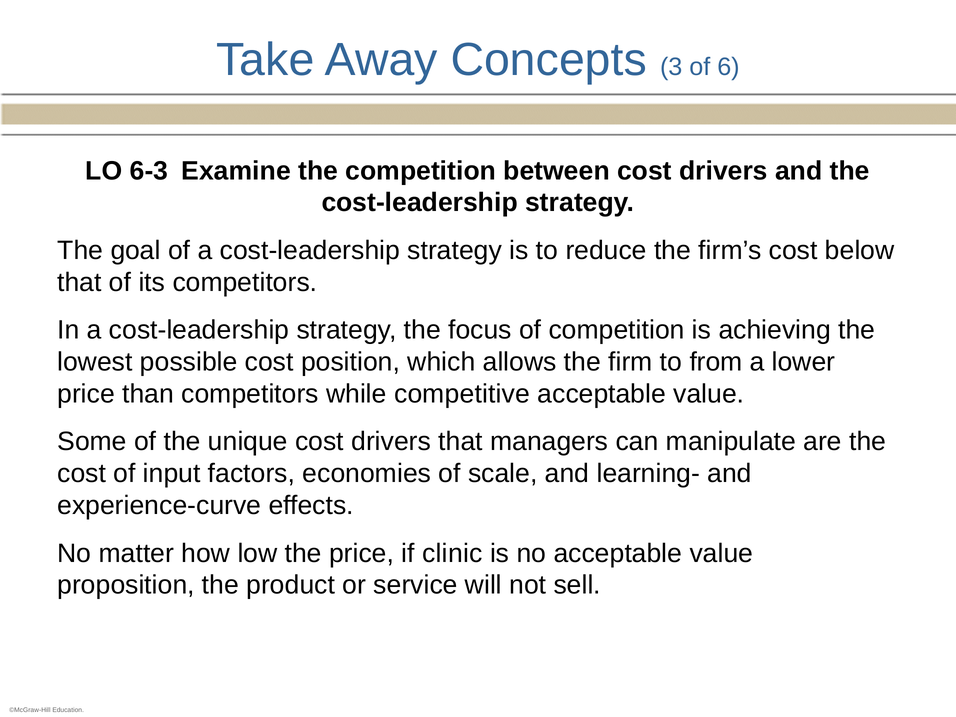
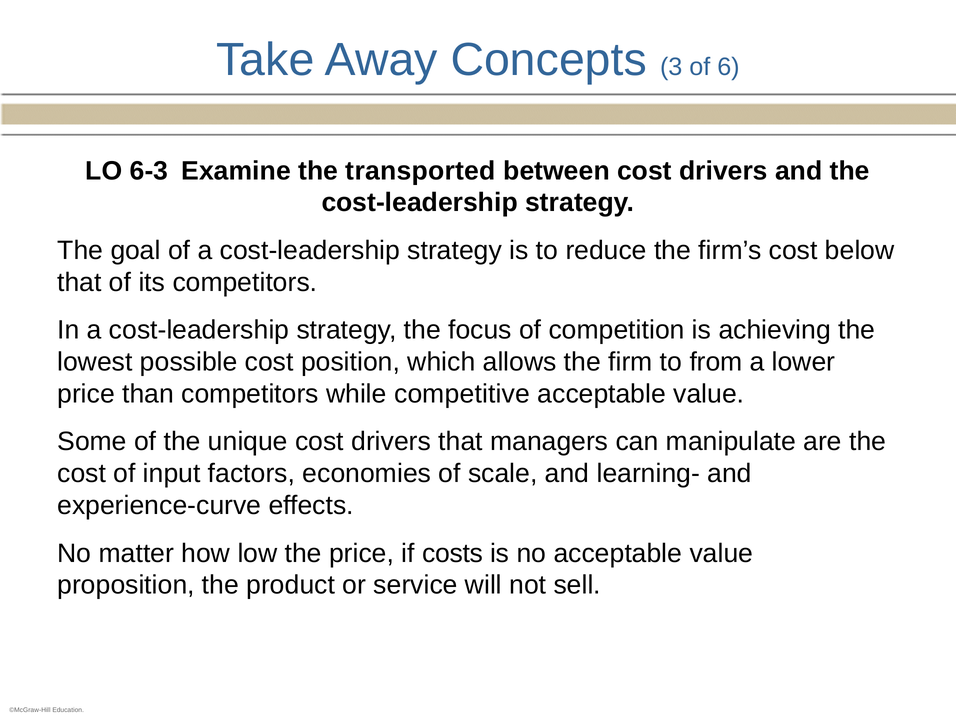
the competition: competition -> transported
clinic: clinic -> costs
